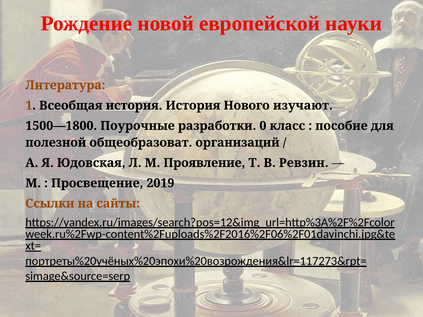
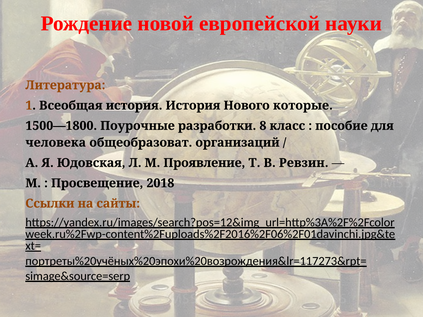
изучают: изучают -> которые
0: 0 -> 8
полезной: полезной -> человека
2019: 2019 -> 2018
